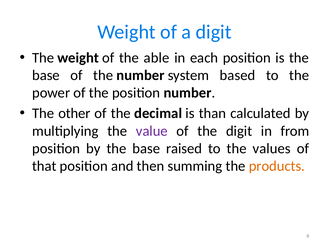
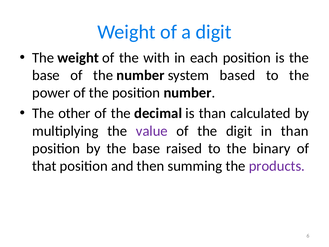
able: able -> with
in from: from -> than
values: values -> binary
products colour: orange -> purple
